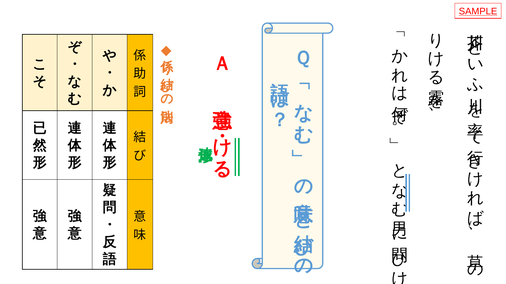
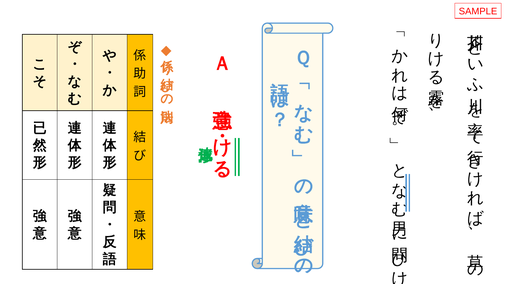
SAMPLE underline: present -> none
